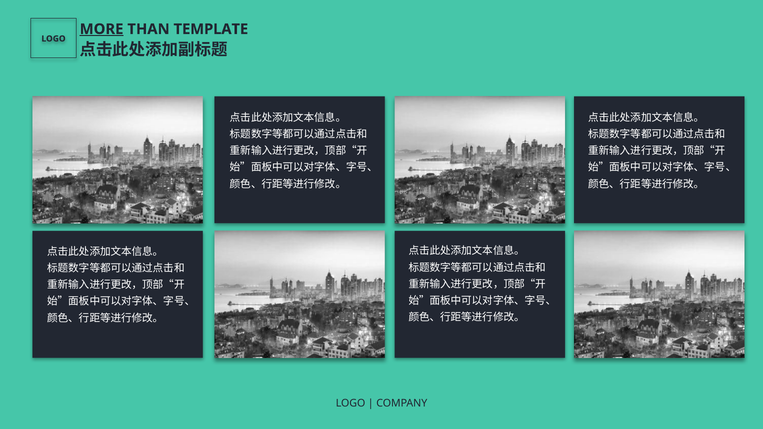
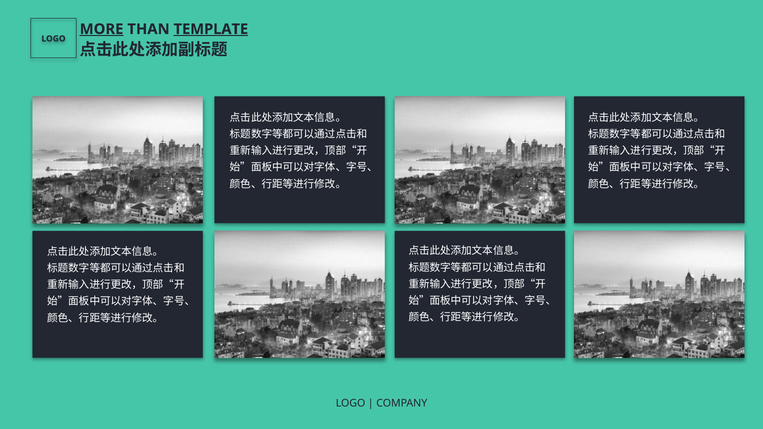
TEMPLATE underline: none -> present
